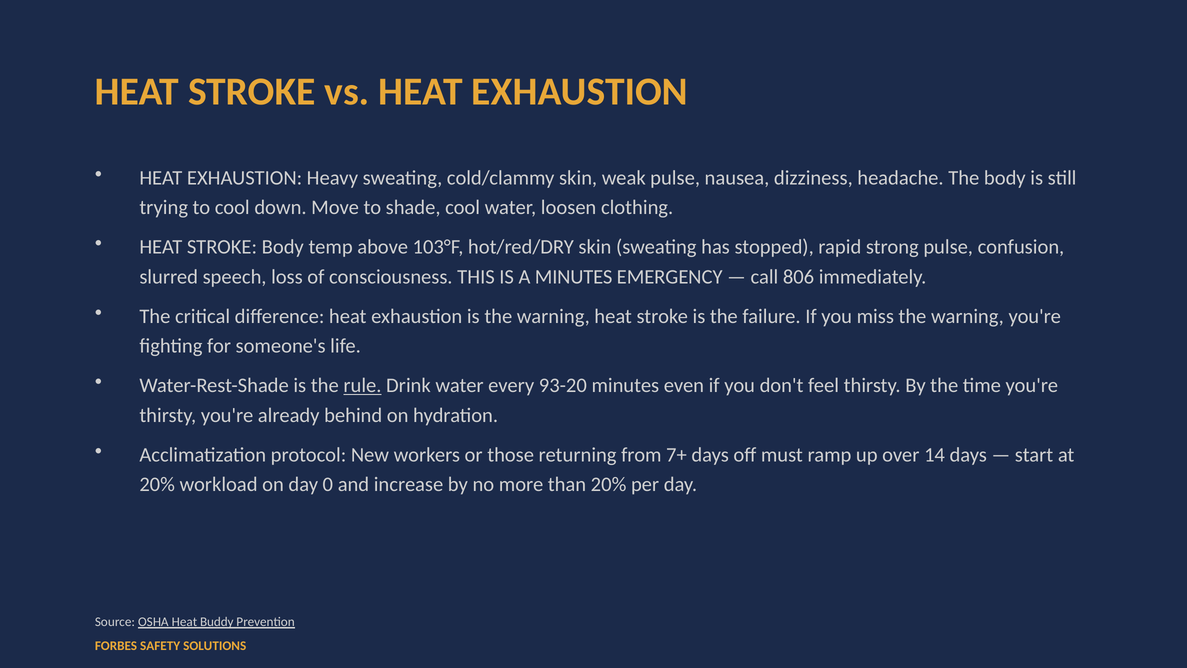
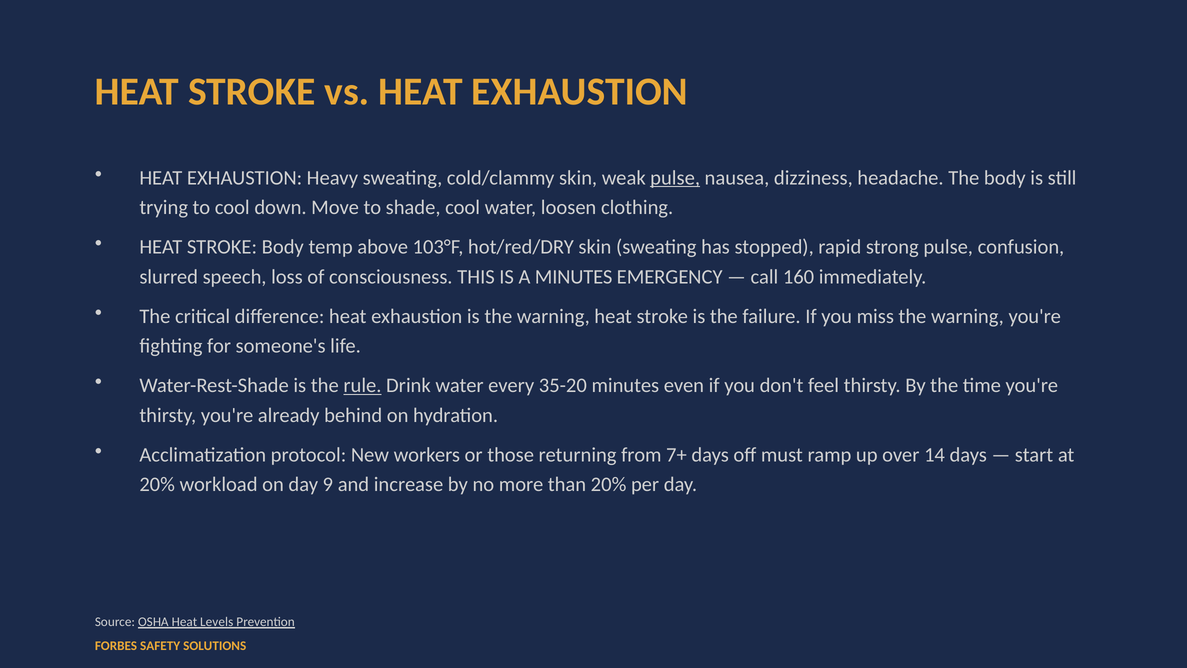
pulse at (675, 178) underline: none -> present
806: 806 -> 160
93-20: 93-20 -> 35-20
0: 0 -> 9
Buddy: Buddy -> Levels
